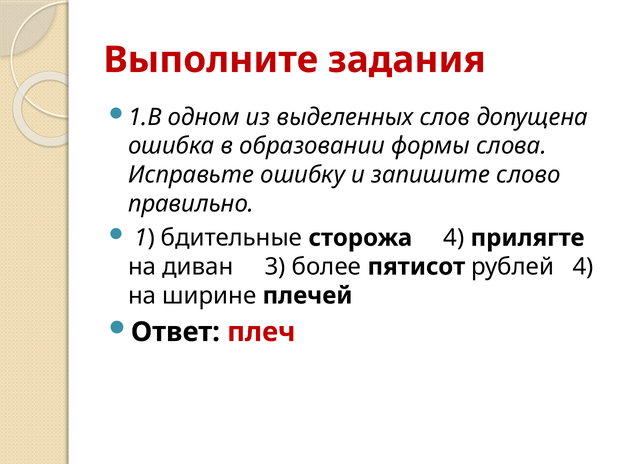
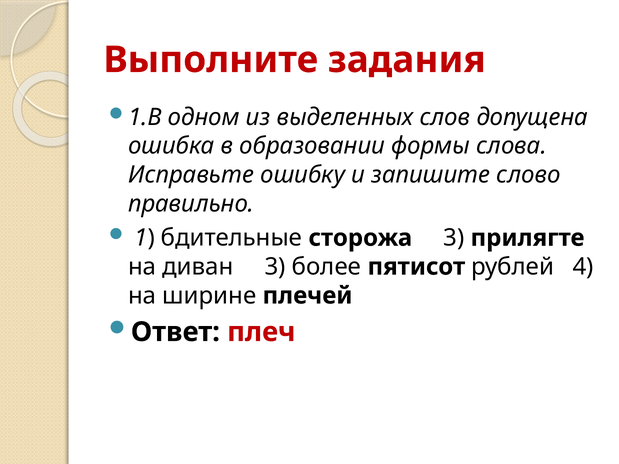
сторожа 4: 4 -> 3
